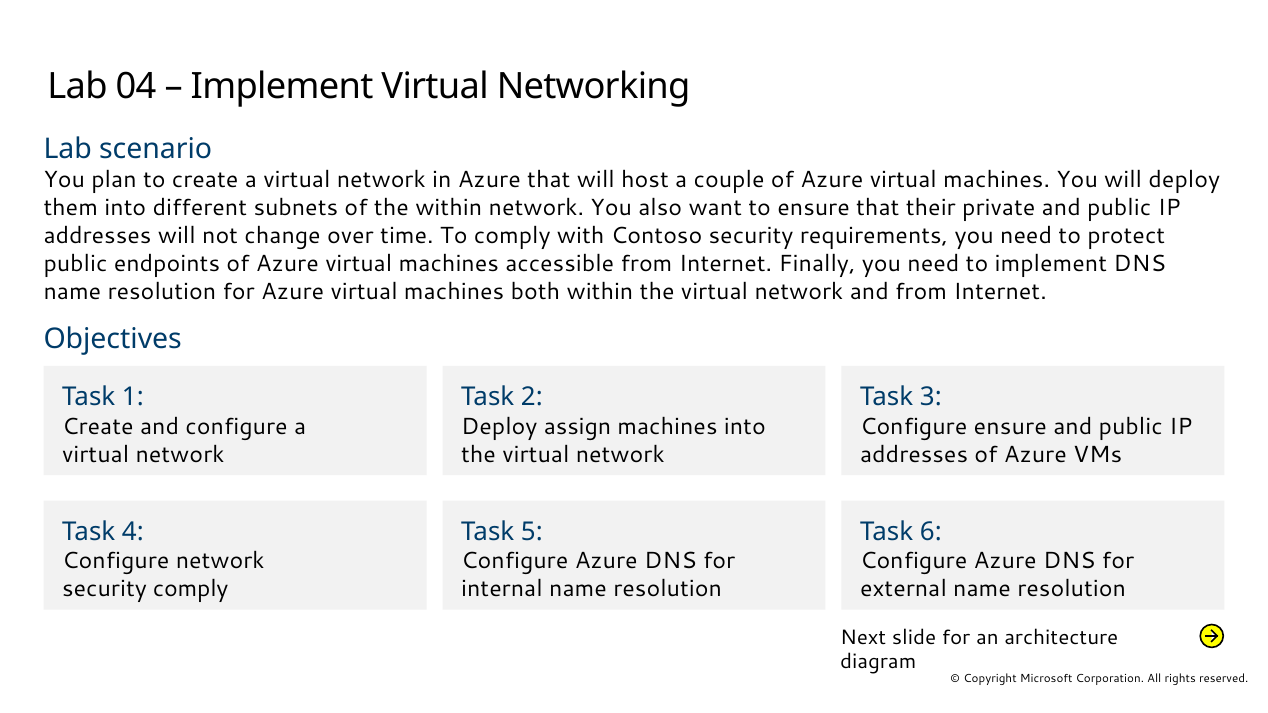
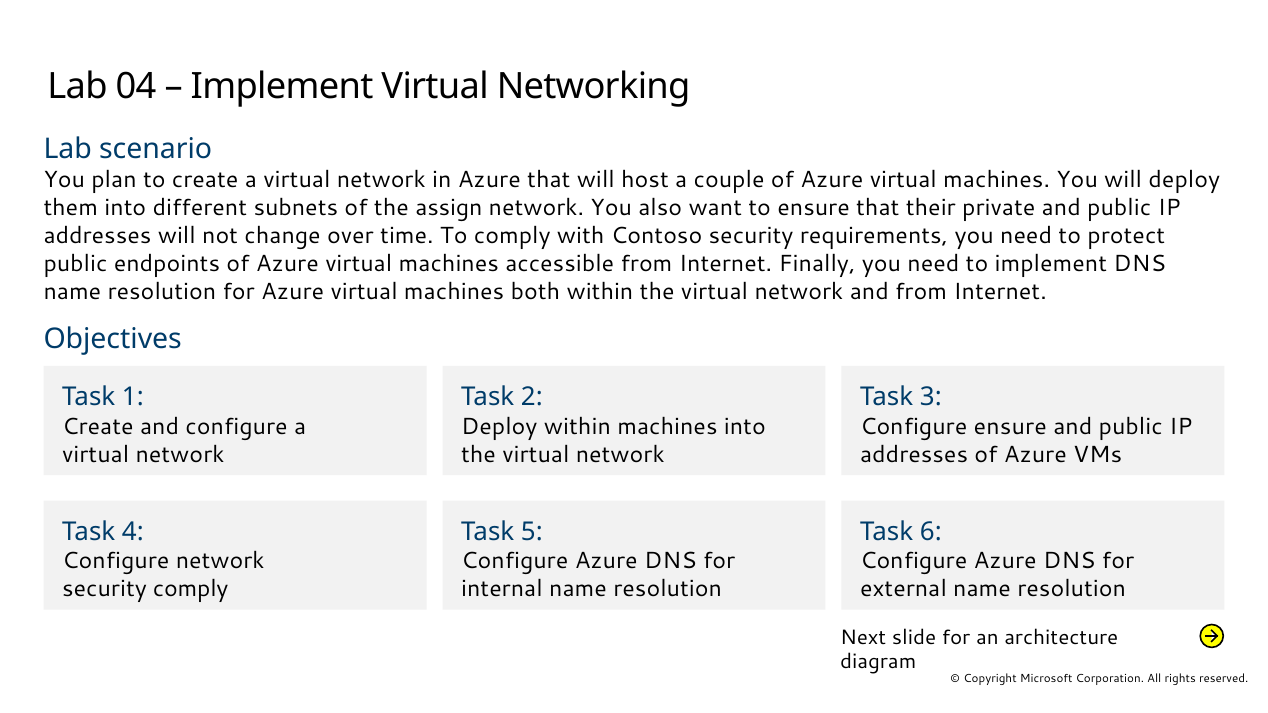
the within: within -> assign
Deploy assign: assign -> within
